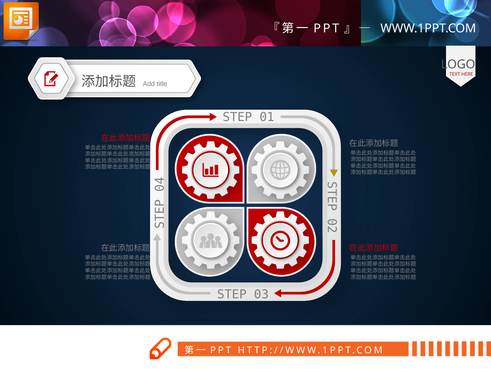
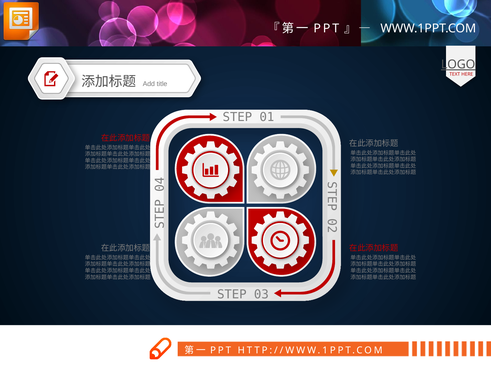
LOGO underline: none -> present
